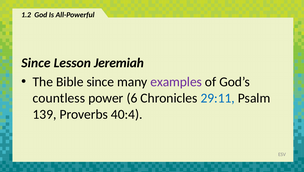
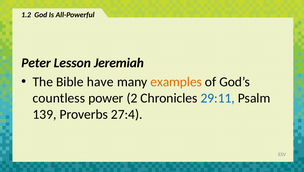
Since at (36, 63): Since -> Peter
Bible since: since -> have
examples colour: purple -> orange
6: 6 -> 2
40:4: 40:4 -> 27:4
